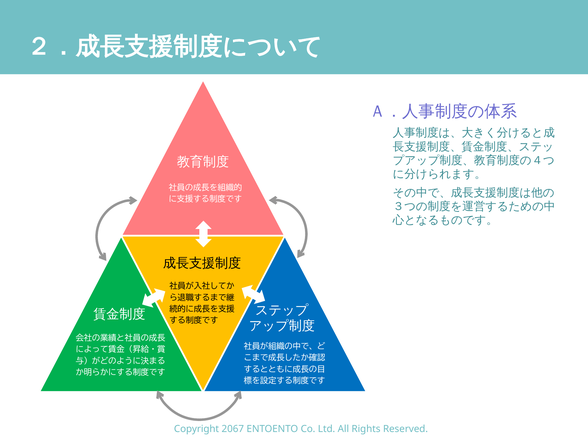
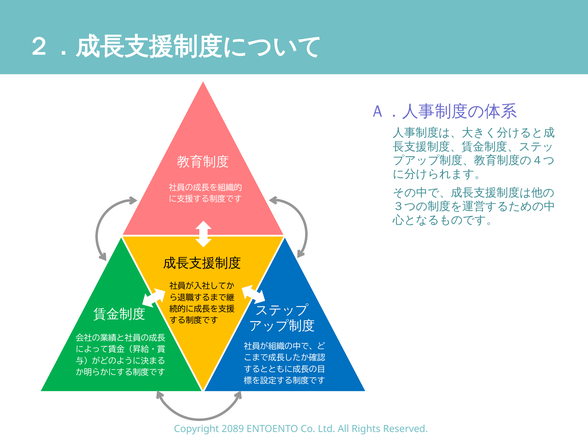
2067: 2067 -> 2089
